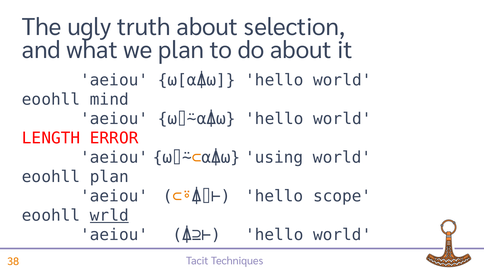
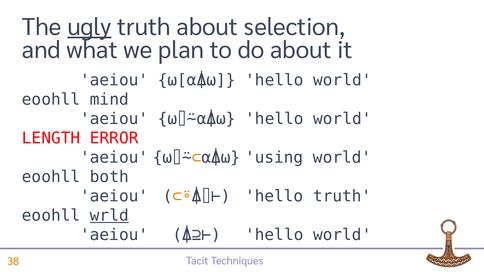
ugly underline: none -> present
eoohll plan: plan -> both
hello scope: scope -> truth
